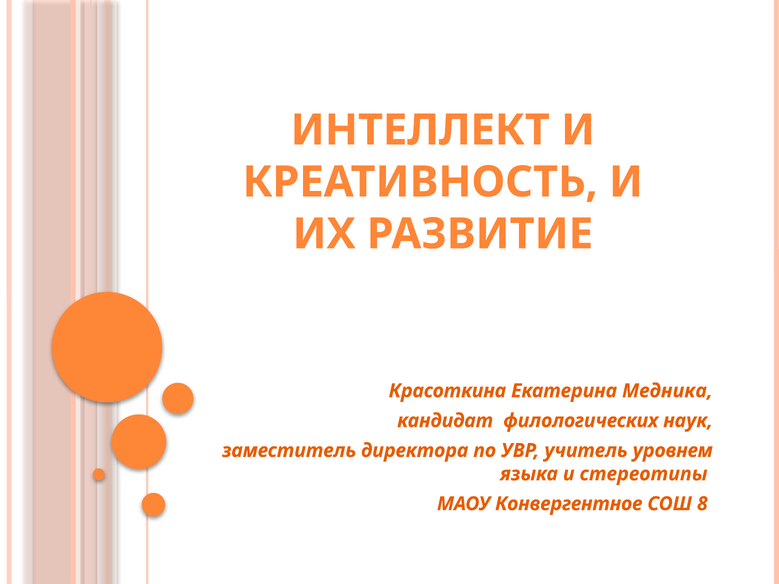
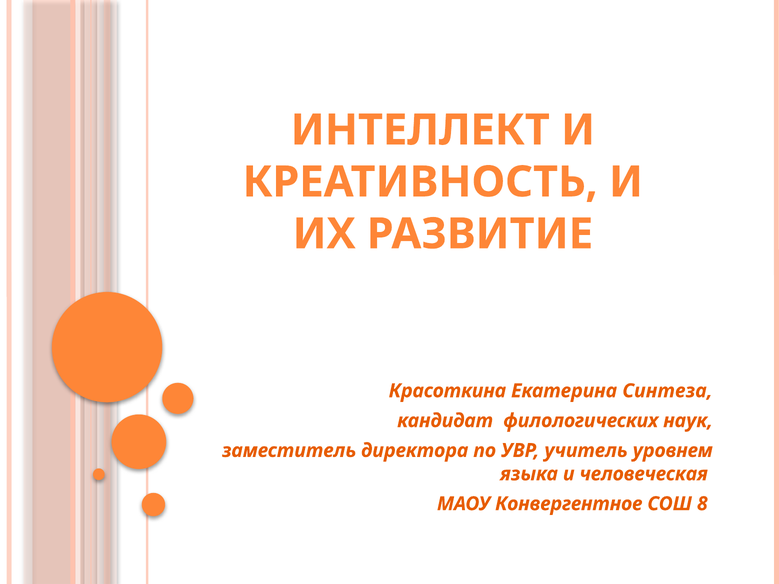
Медника: Медника -> Синтеза
стереотипы: стереотипы -> человеческая
